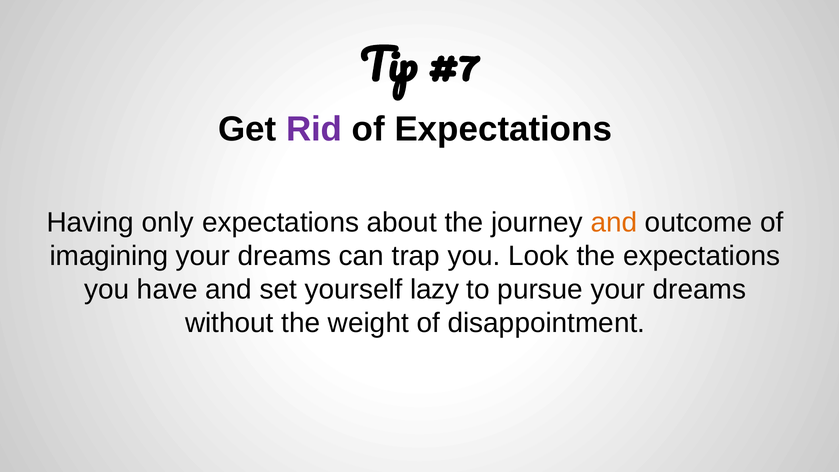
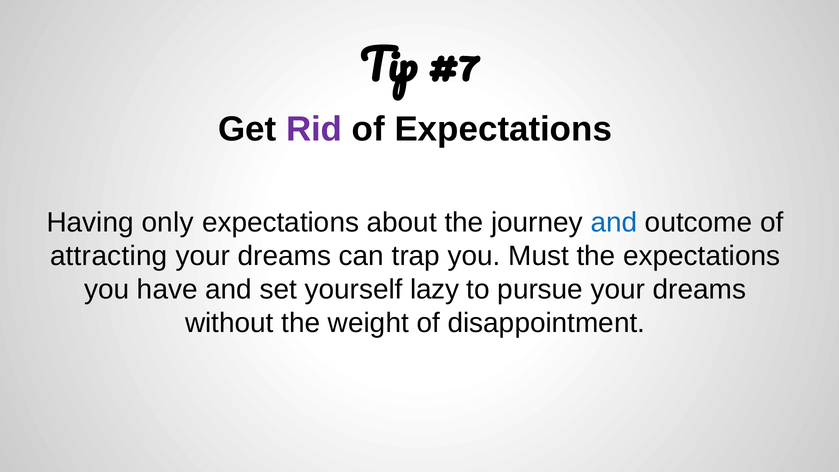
and at (614, 222) colour: orange -> blue
imagining: imagining -> attracting
Look: Look -> Must
